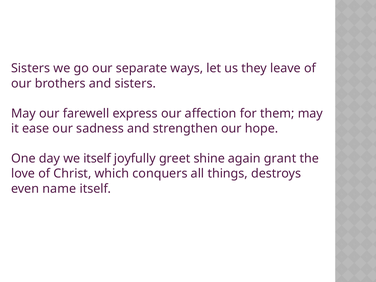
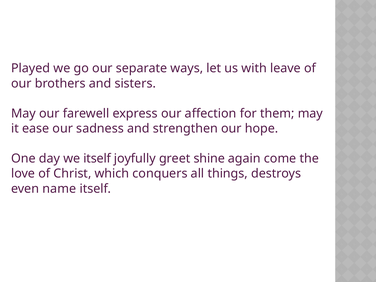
Sisters at (31, 68): Sisters -> Played
they: they -> with
grant: grant -> come
